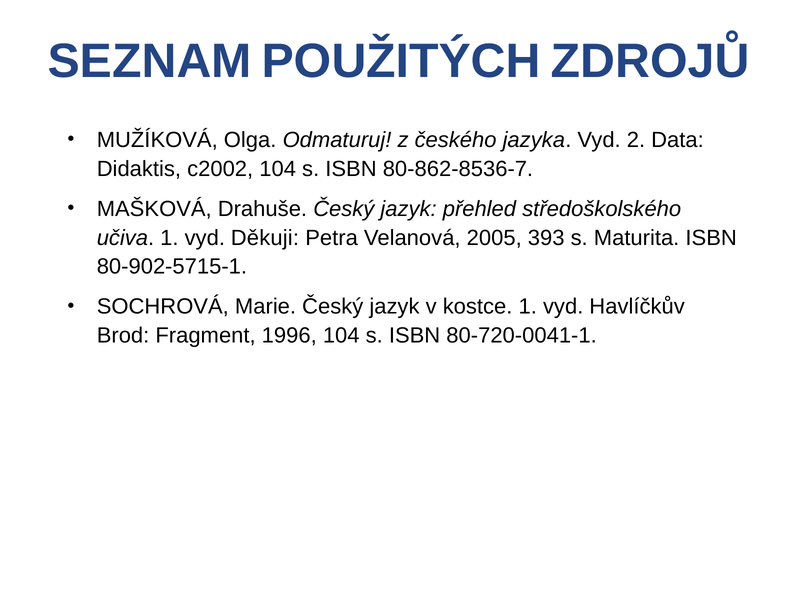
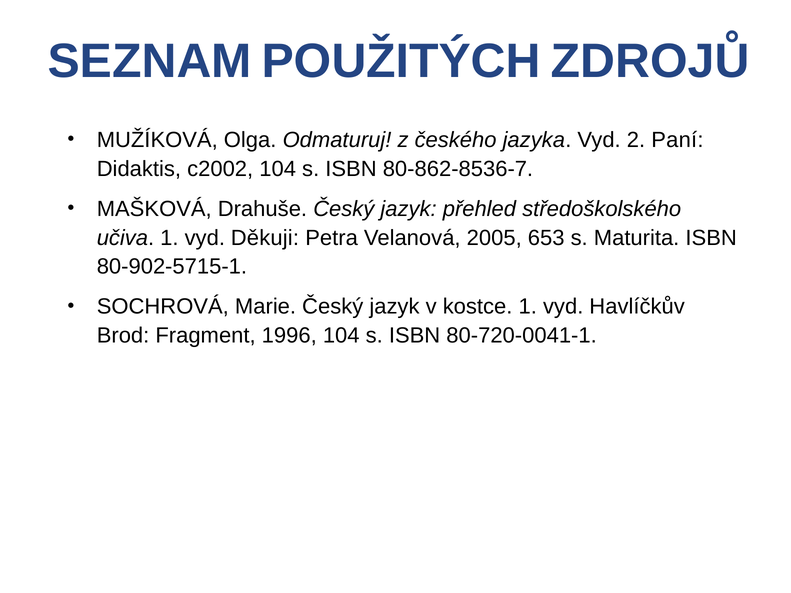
Data: Data -> Paní
393: 393 -> 653
